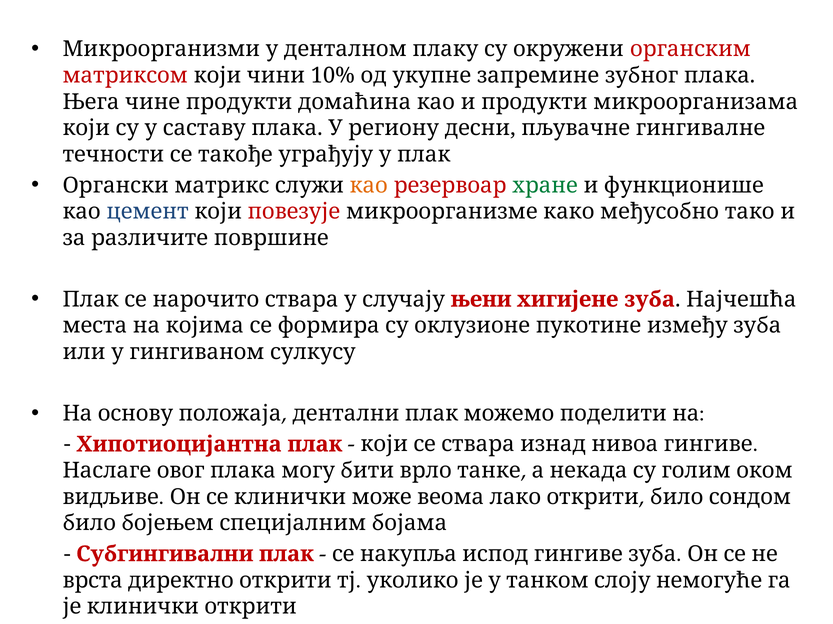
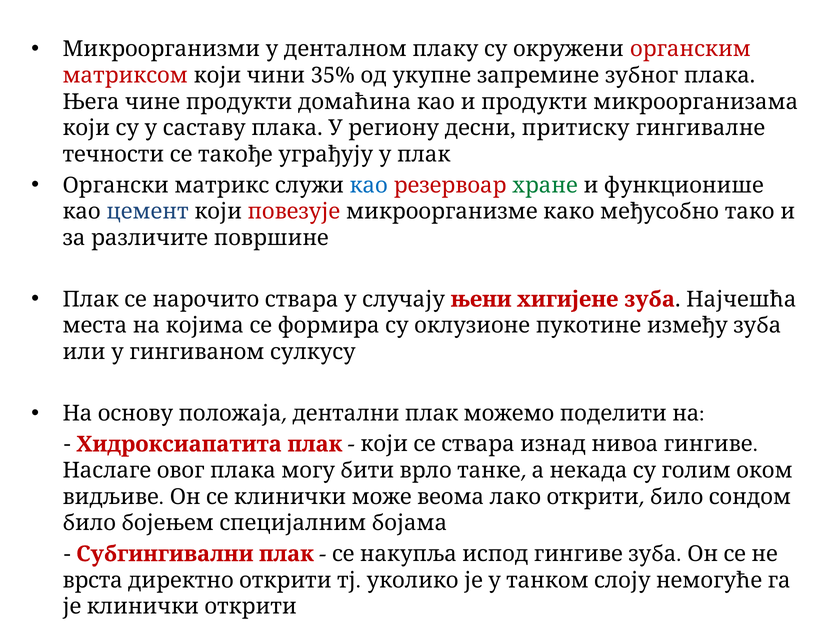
10%: 10% -> 35%
пљувачне: пљувачне -> притиску
као at (369, 185) colour: orange -> blue
Хипотиоцијантна: Хипотиоцијантна -> Хидроксиапатита
